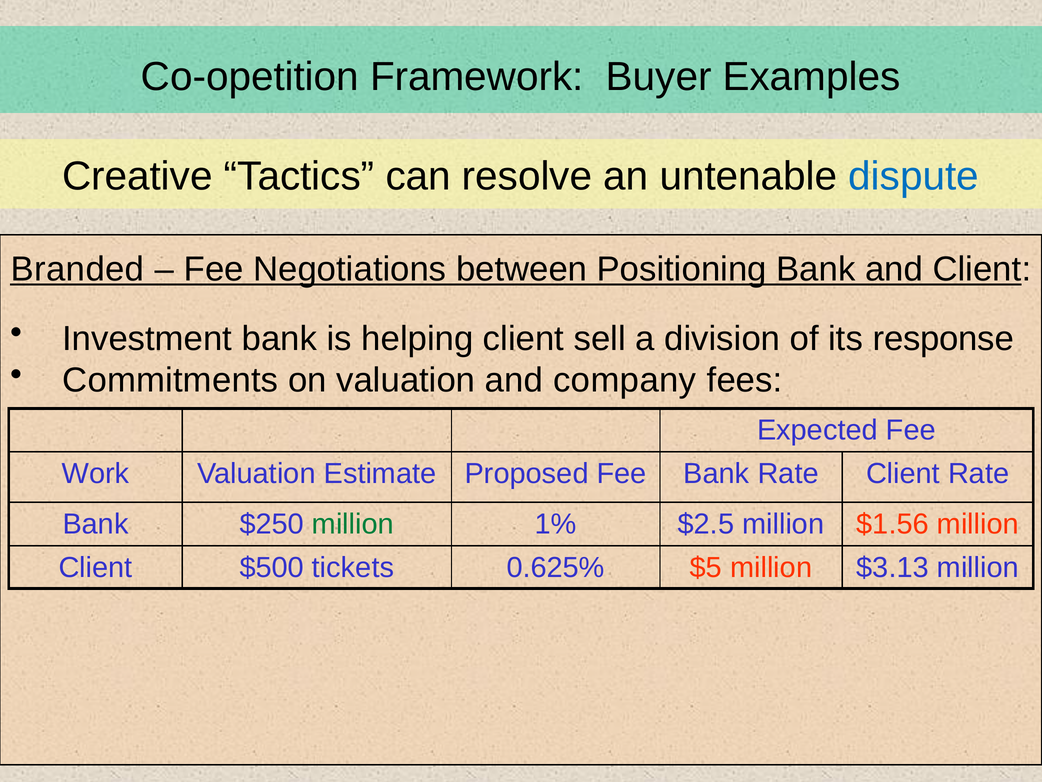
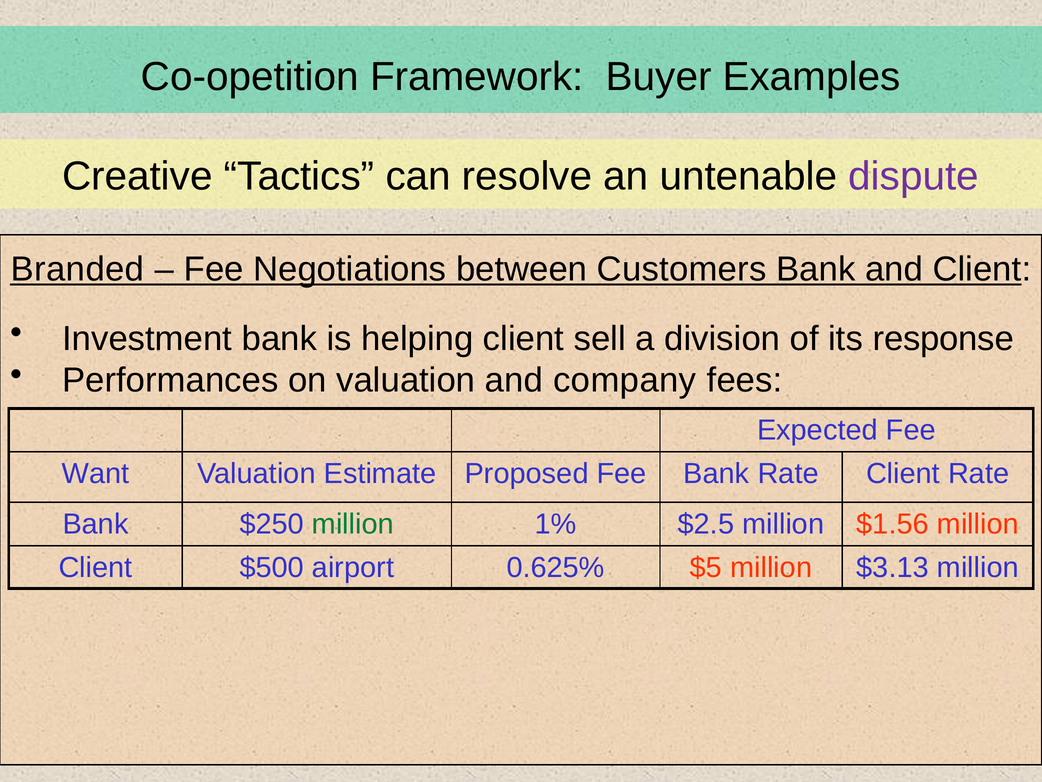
dispute colour: blue -> purple
Positioning: Positioning -> Customers
Commitments: Commitments -> Performances
Work: Work -> Want
tickets: tickets -> airport
